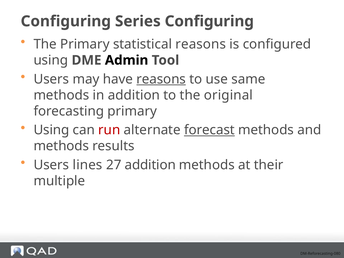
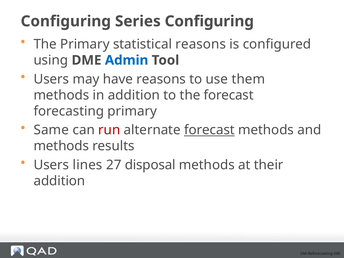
Admin colour: black -> blue
reasons at (161, 79) underline: present -> none
same: same -> them
the original: original -> forecast
Using at (51, 130): Using -> Same
27 addition: addition -> disposal
multiple at (59, 181): multiple -> addition
